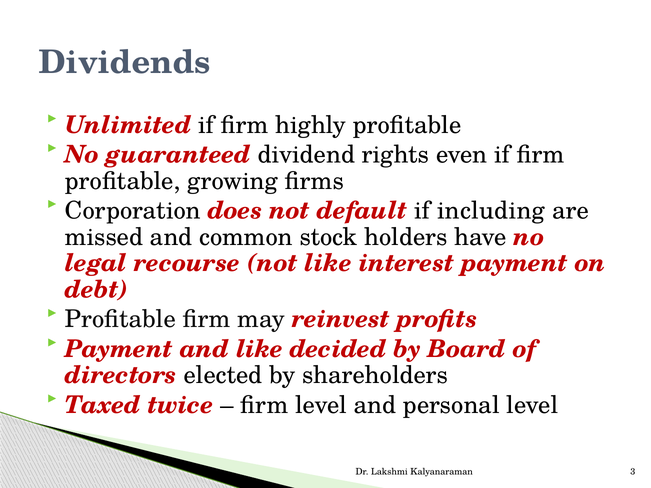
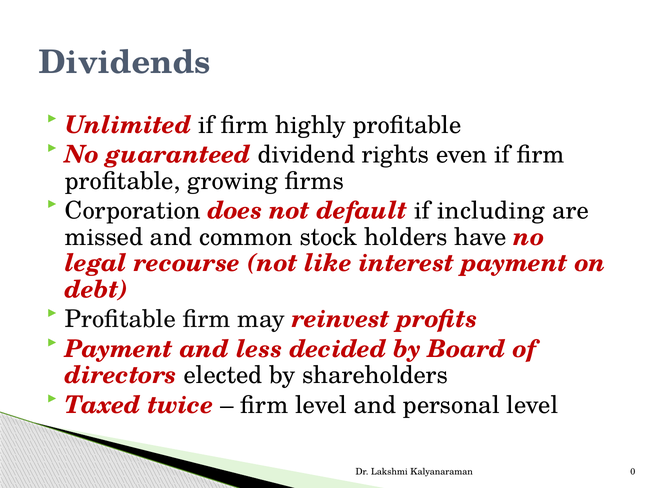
and like: like -> less
3: 3 -> 0
